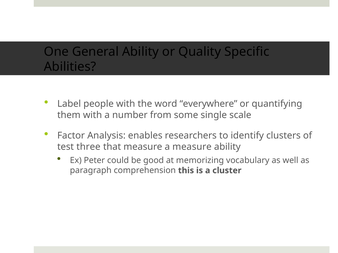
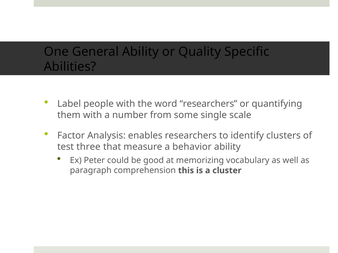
word everywhere: everywhere -> researchers
a measure: measure -> behavior
